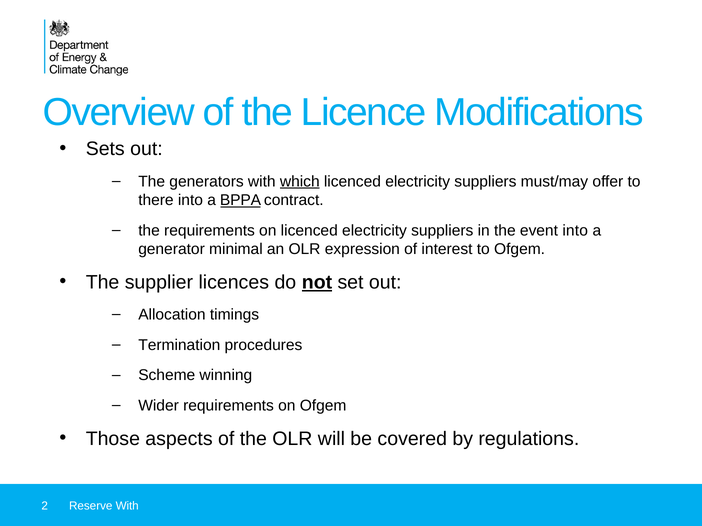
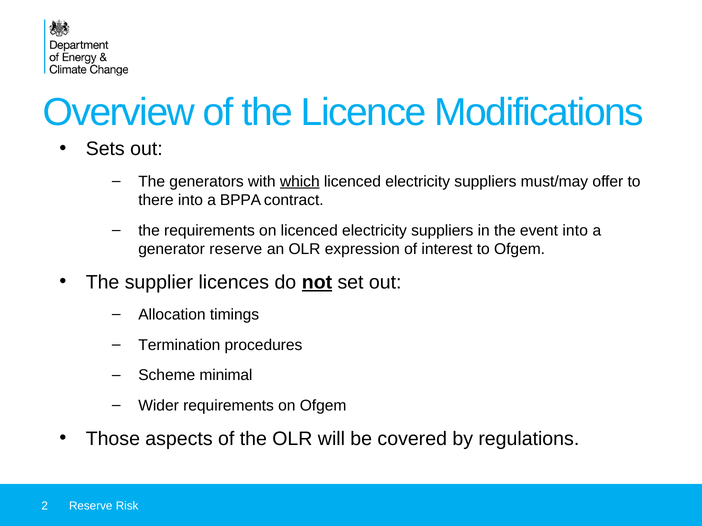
BPPA underline: present -> none
generator minimal: minimal -> reserve
winning: winning -> minimal
Reserve With: With -> Risk
